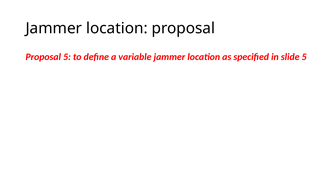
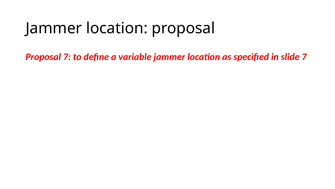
Proposal 5: 5 -> 7
slide 5: 5 -> 7
